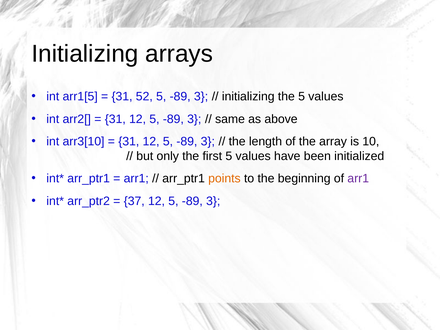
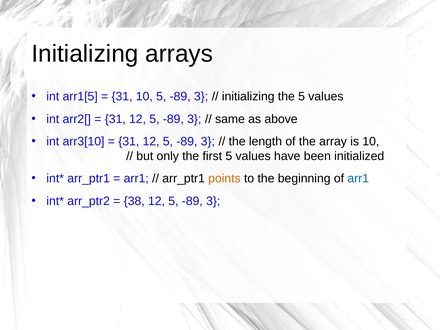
31 52: 52 -> 10
arr1 at (358, 179) colour: purple -> blue
37: 37 -> 38
